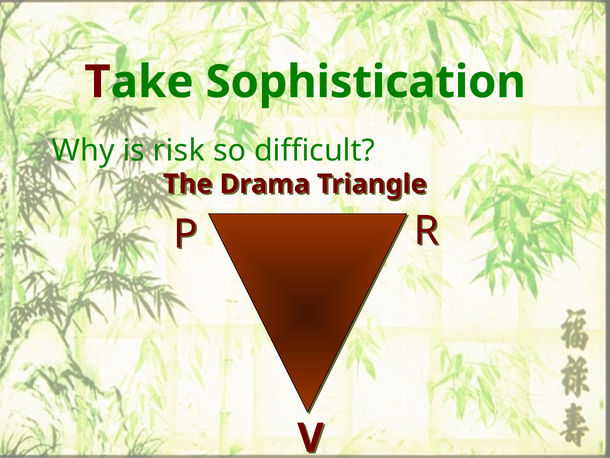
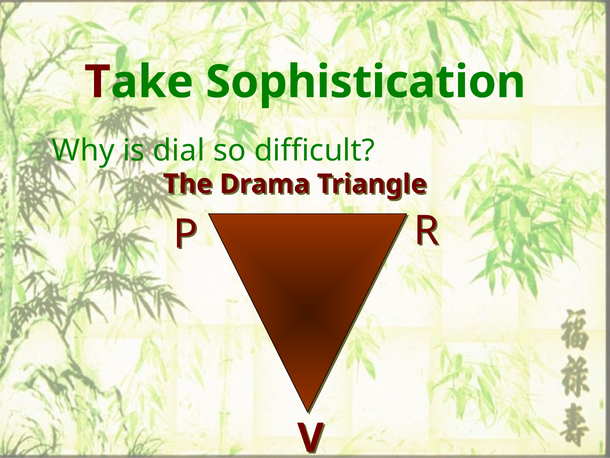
risk: risk -> dial
